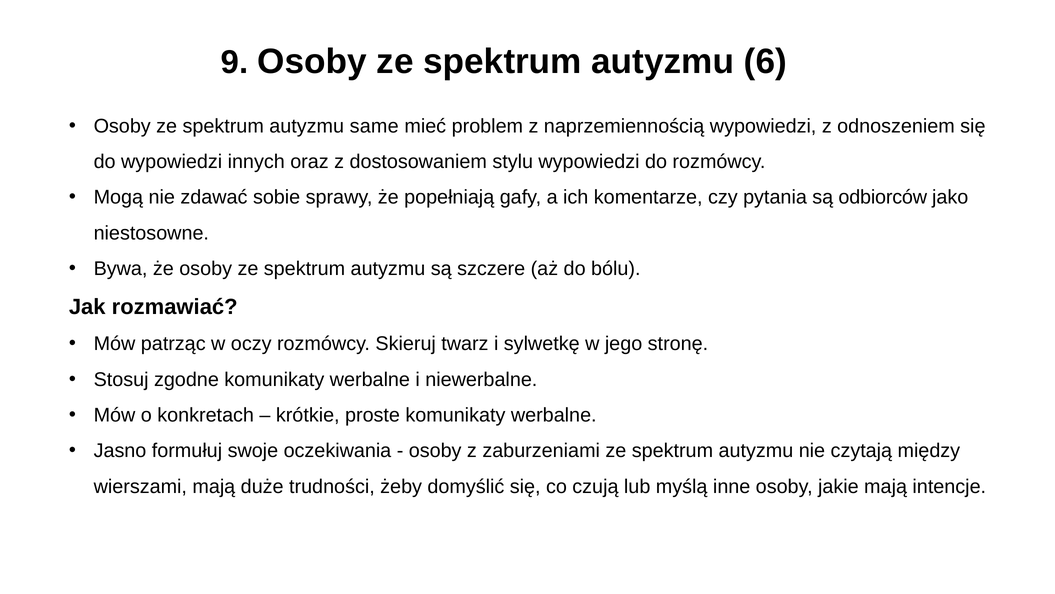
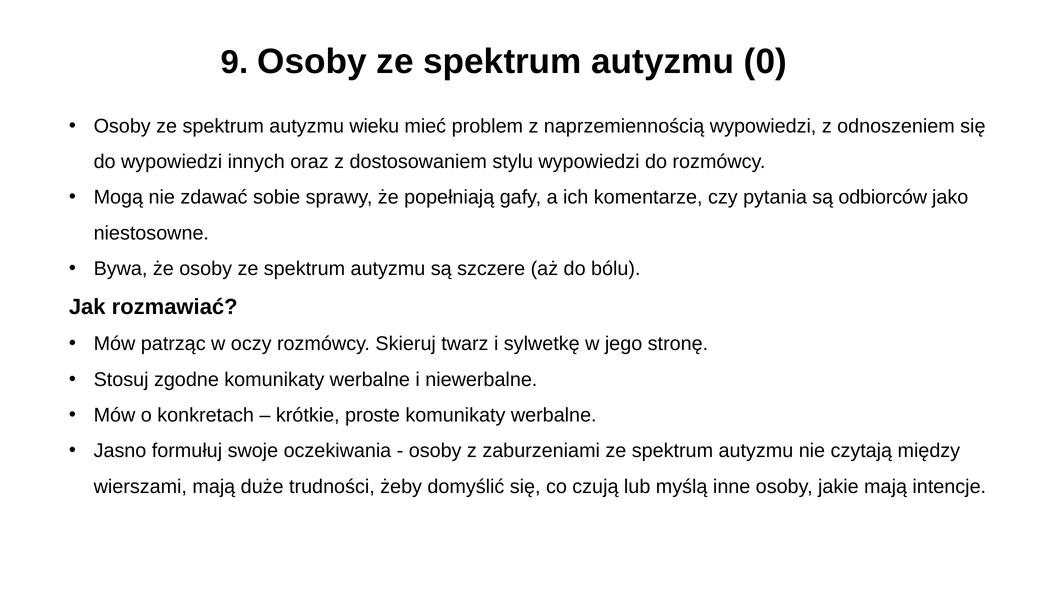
6: 6 -> 0
same: same -> wieku
